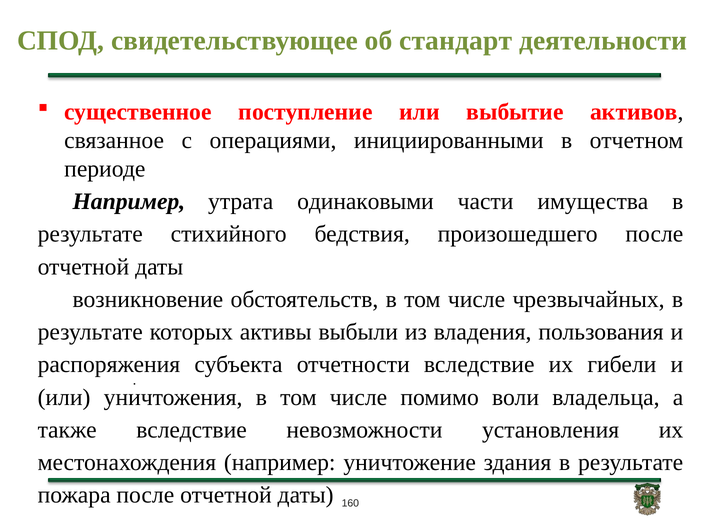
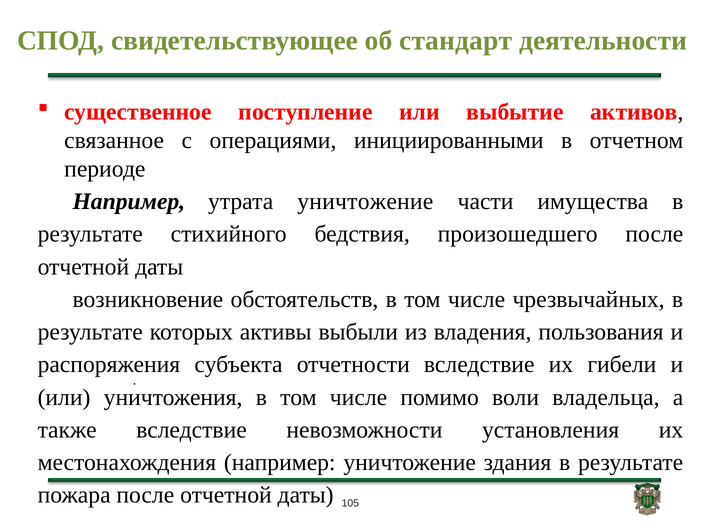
утрата одинаковыми: одинаковыми -> уничтожение
160: 160 -> 105
